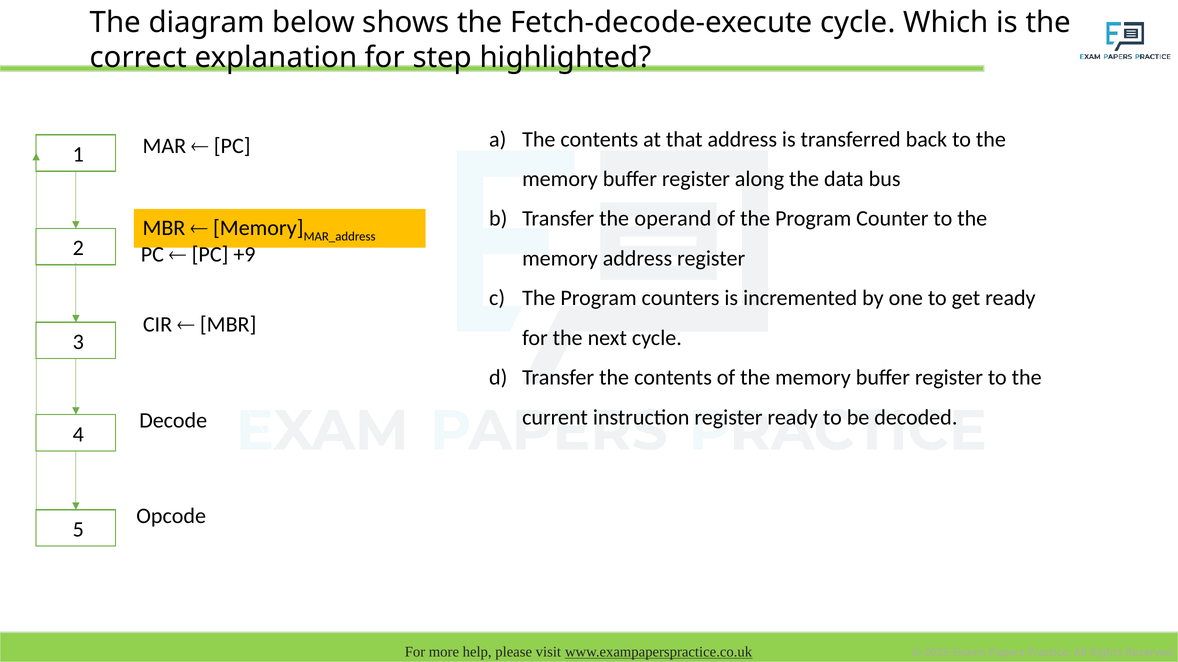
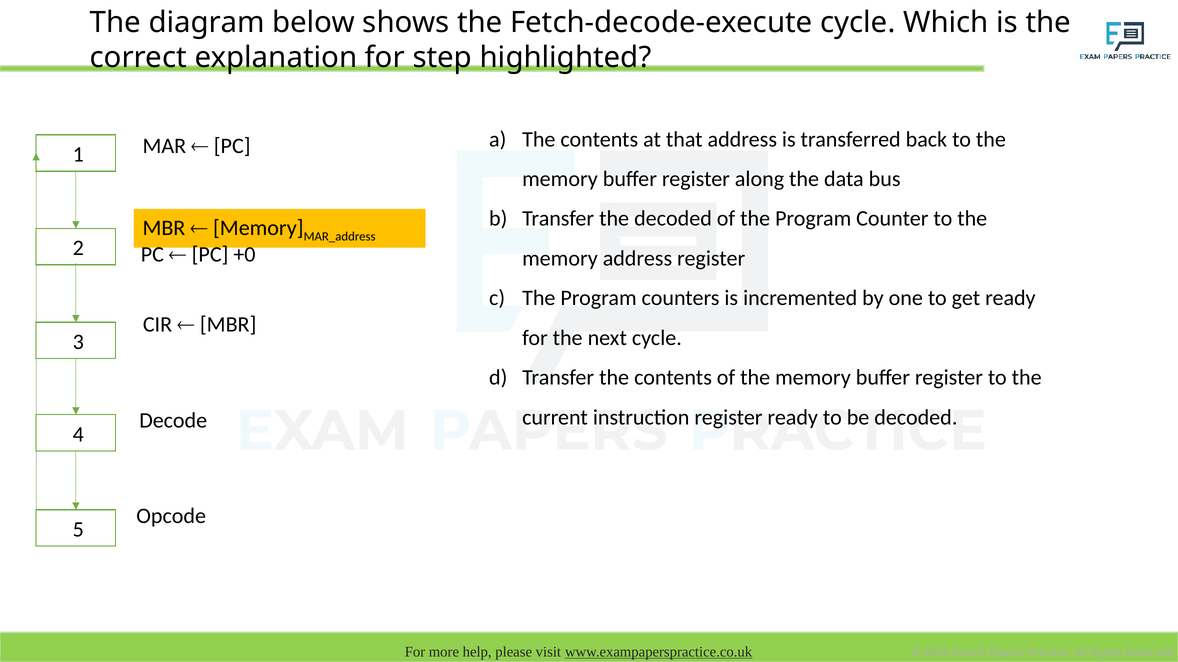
the operand: operand -> decoded
+9: +9 -> +0
